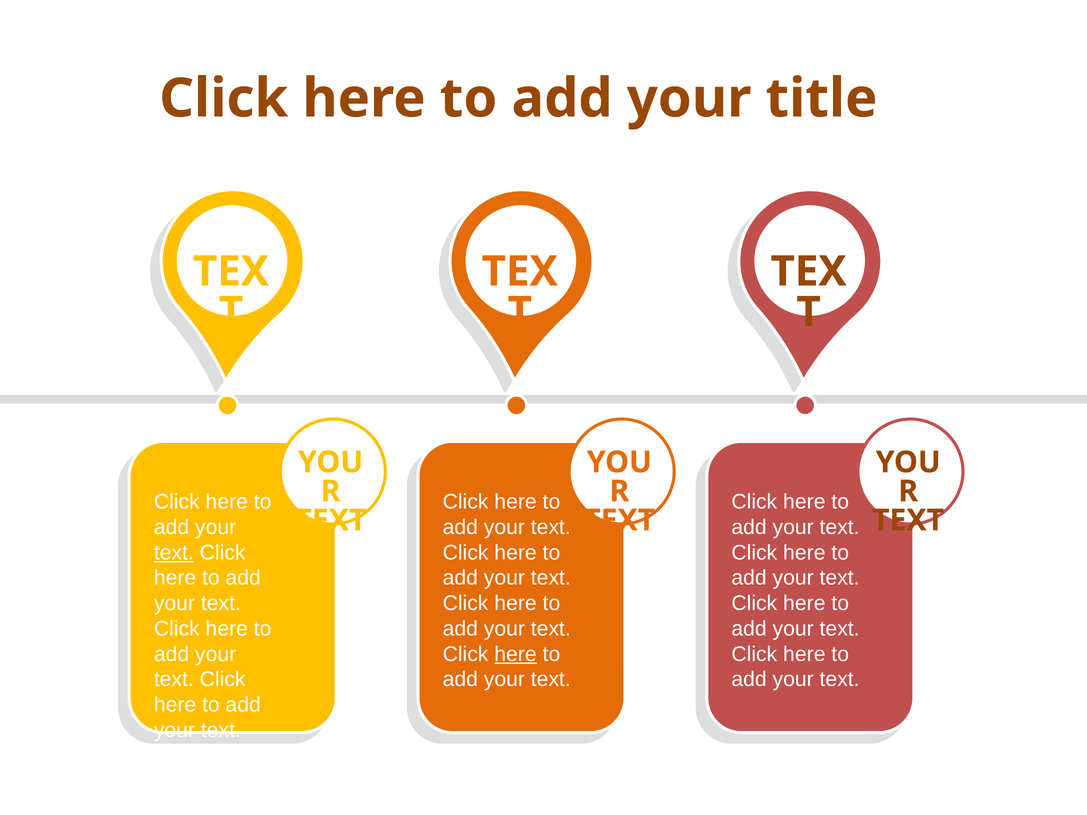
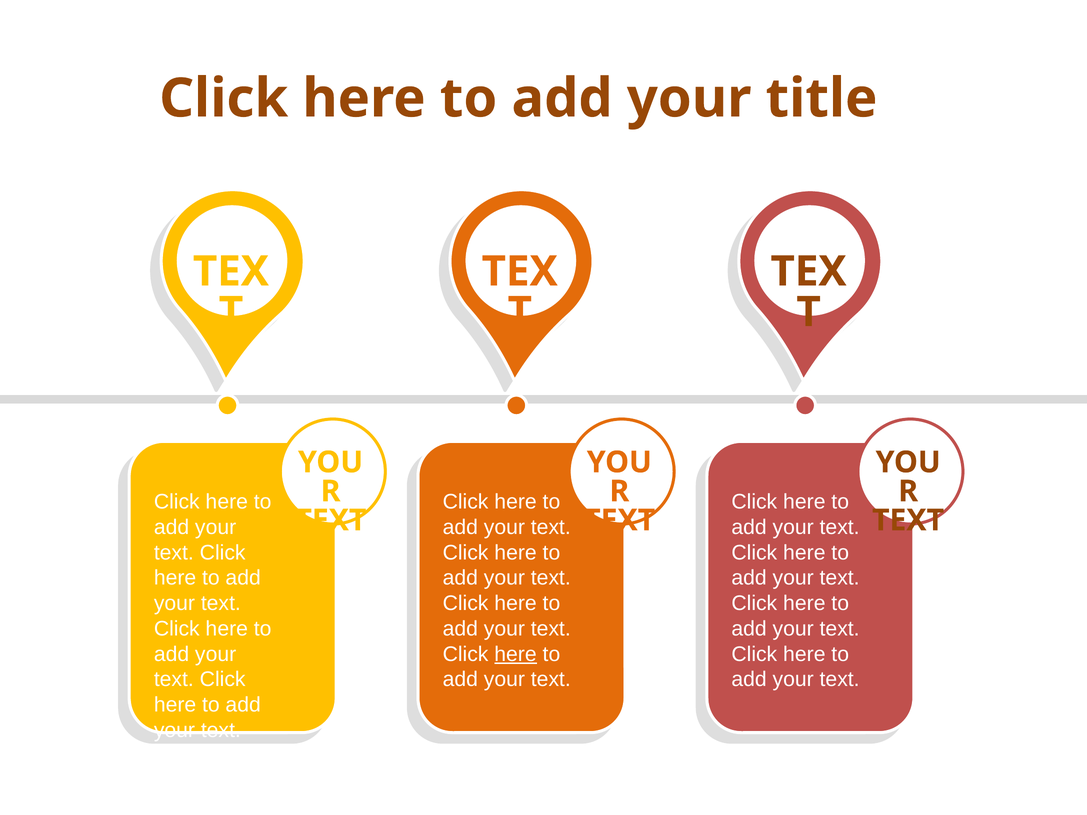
text at (174, 553) underline: present -> none
